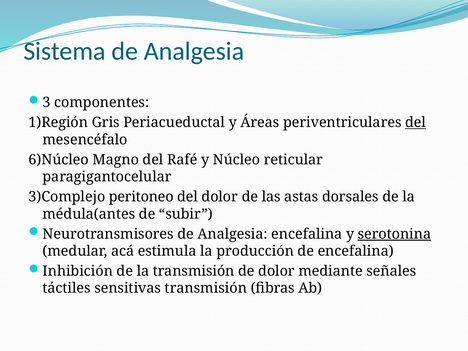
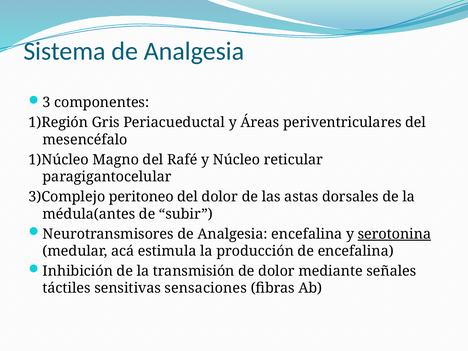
del at (416, 123) underline: present -> none
6)Núcleo: 6)Núcleo -> 1)Núcleo
sensitivas transmisión: transmisión -> sensaciones
